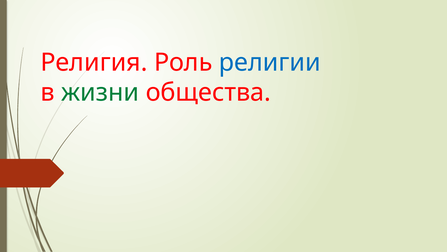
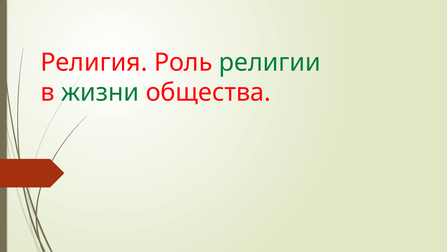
религии colour: blue -> green
